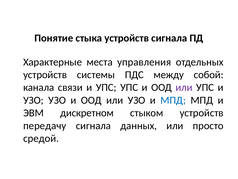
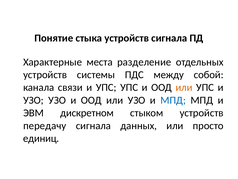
управления: управления -> разделение
или at (184, 87) colour: purple -> orange
средой: средой -> единиц
